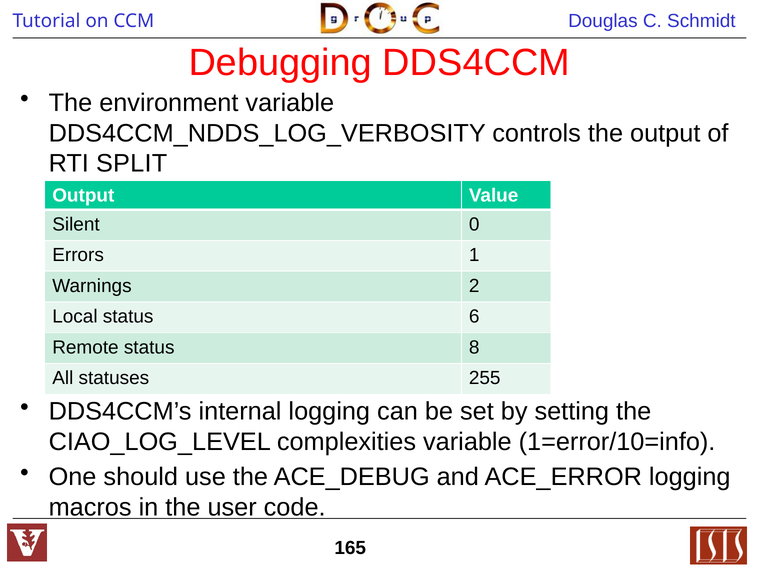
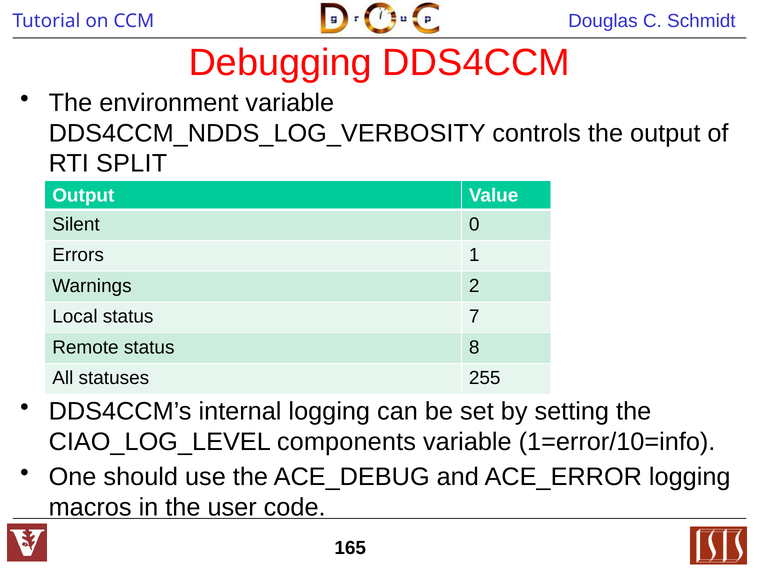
6: 6 -> 7
complexities: complexities -> components
